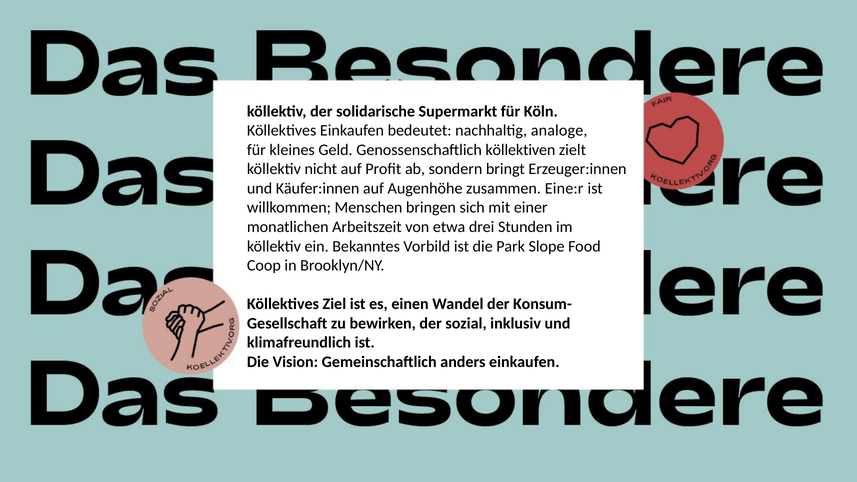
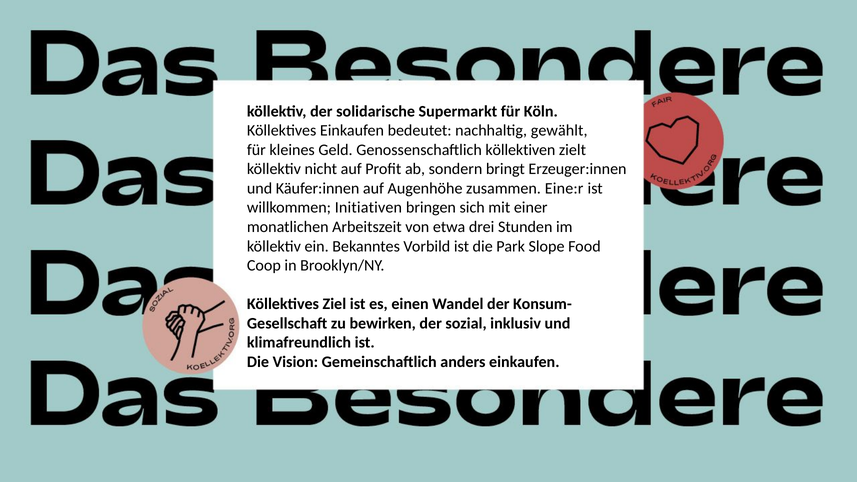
analoge: analoge -> gewählt
Menschen: Menschen -> Initiativen
